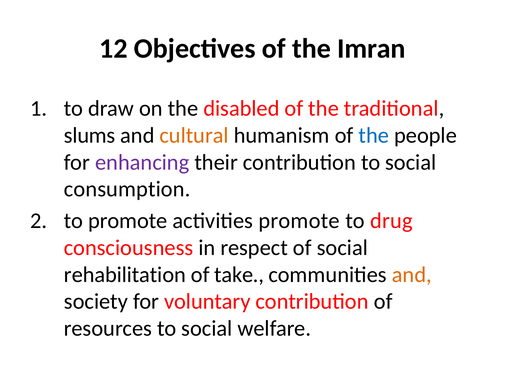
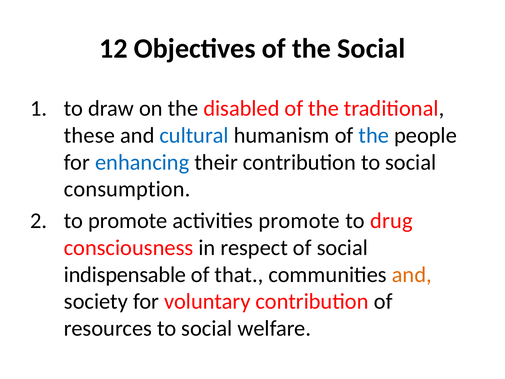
the Imran: Imran -> Social
slums: slums -> these
cultural colour: orange -> blue
enhancing colour: purple -> blue
rehabilitation: rehabilitation -> indispensable
take: take -> that
